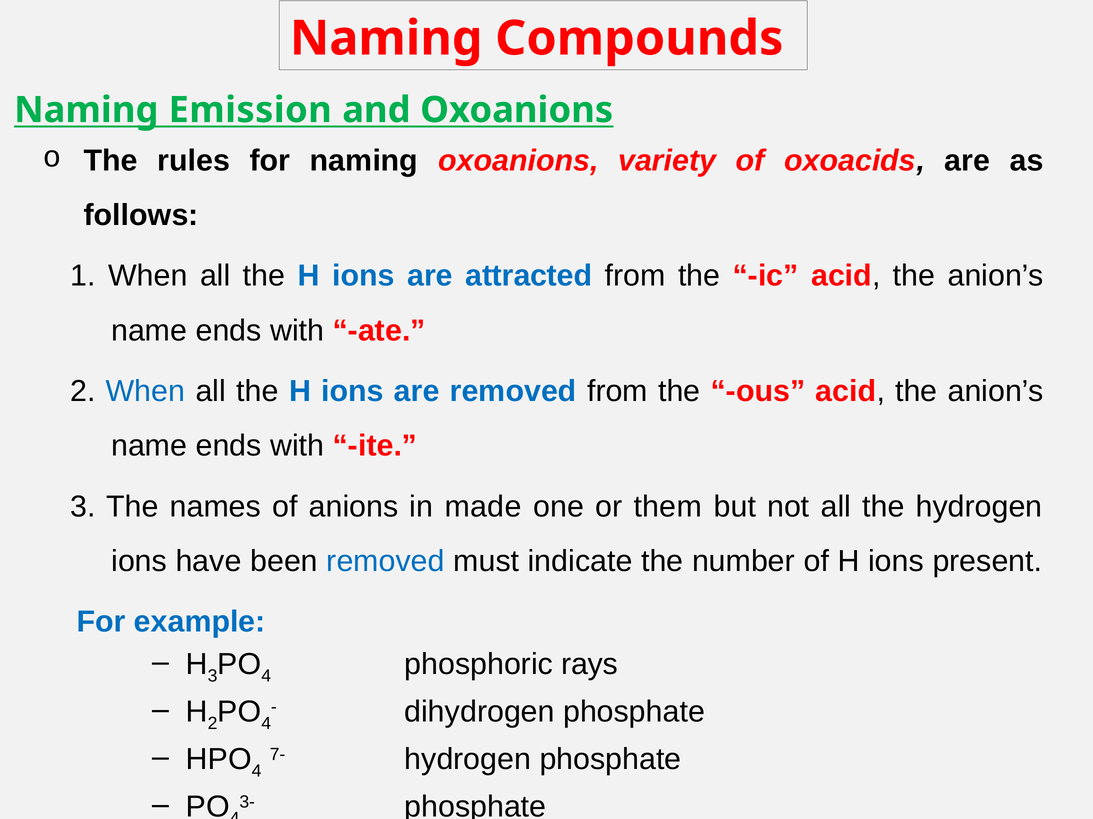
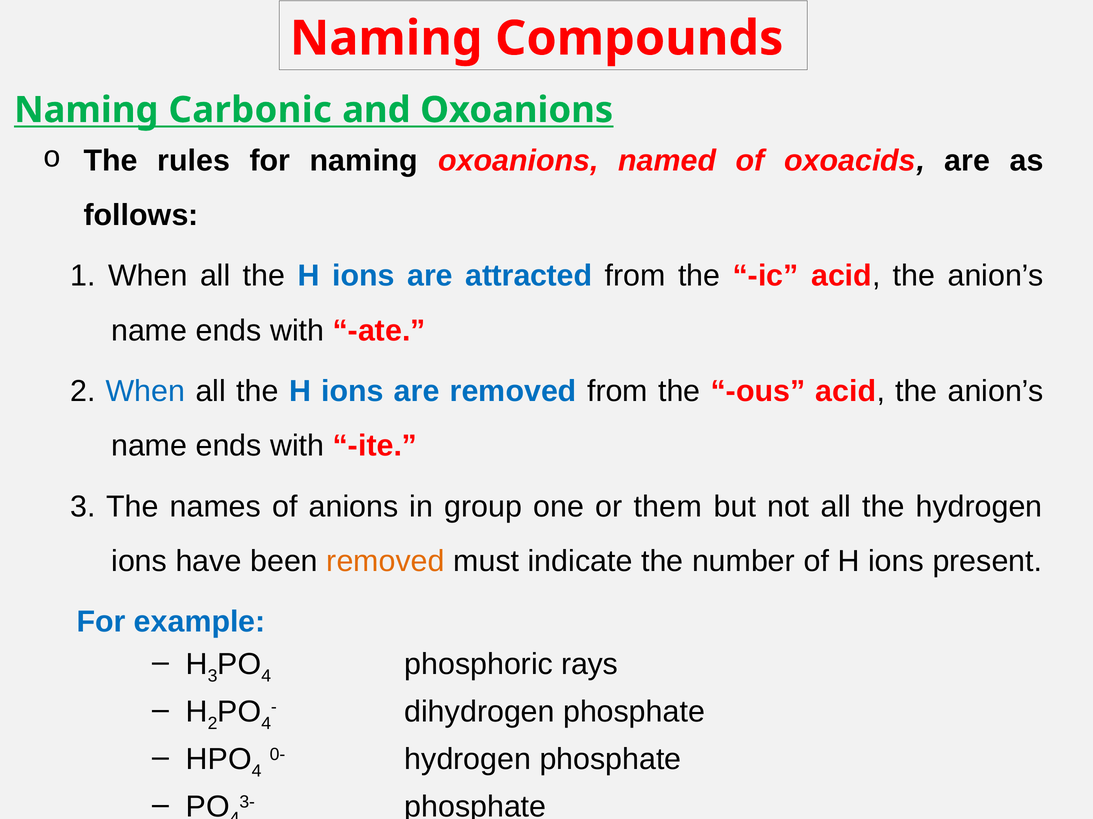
Emission: Emission -> Carbonic
variety: variety -> named
made: made -> group
removed at (386, 562) colour: blue -> orange
7-: 7- -> 0-
